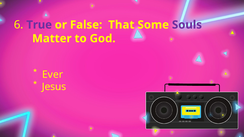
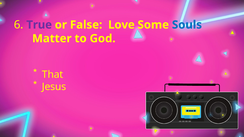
That: That -> Love
Souls colour: purple -> blue
Ever: Ever -> That
